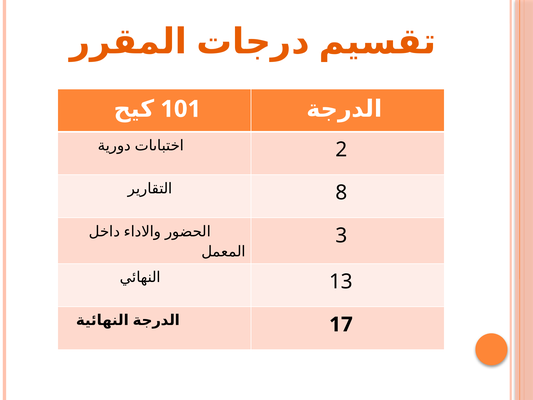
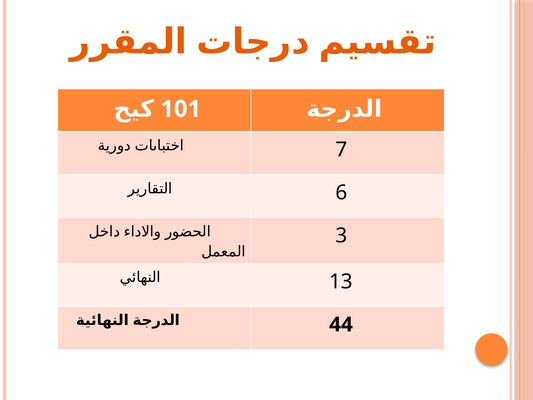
2: 2 -> 7
8: 8 -> 6
17: 17 -> 44
